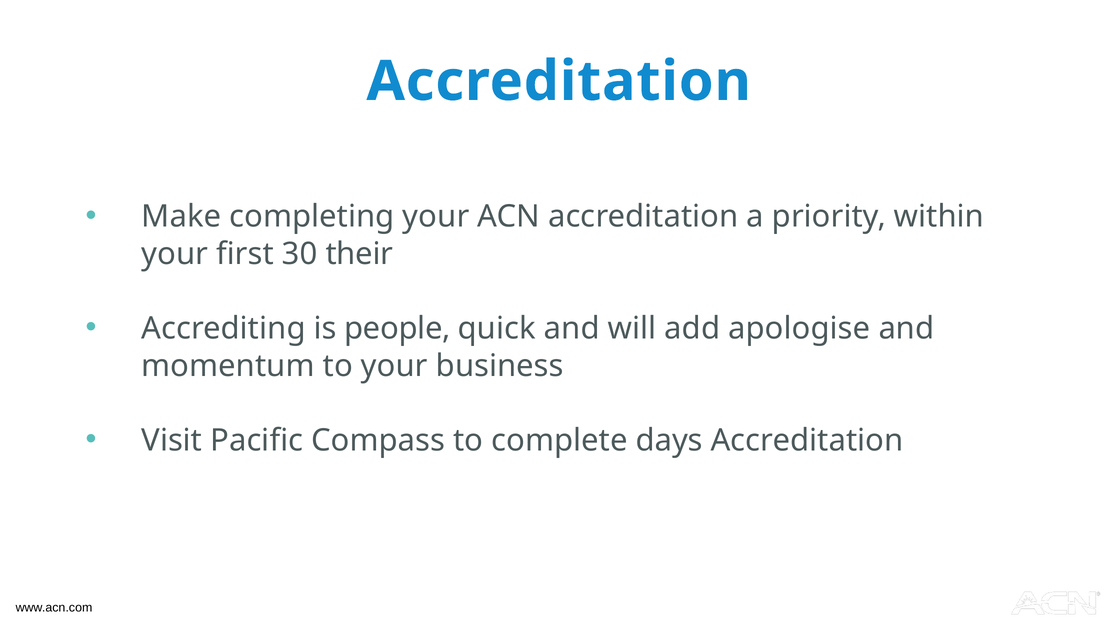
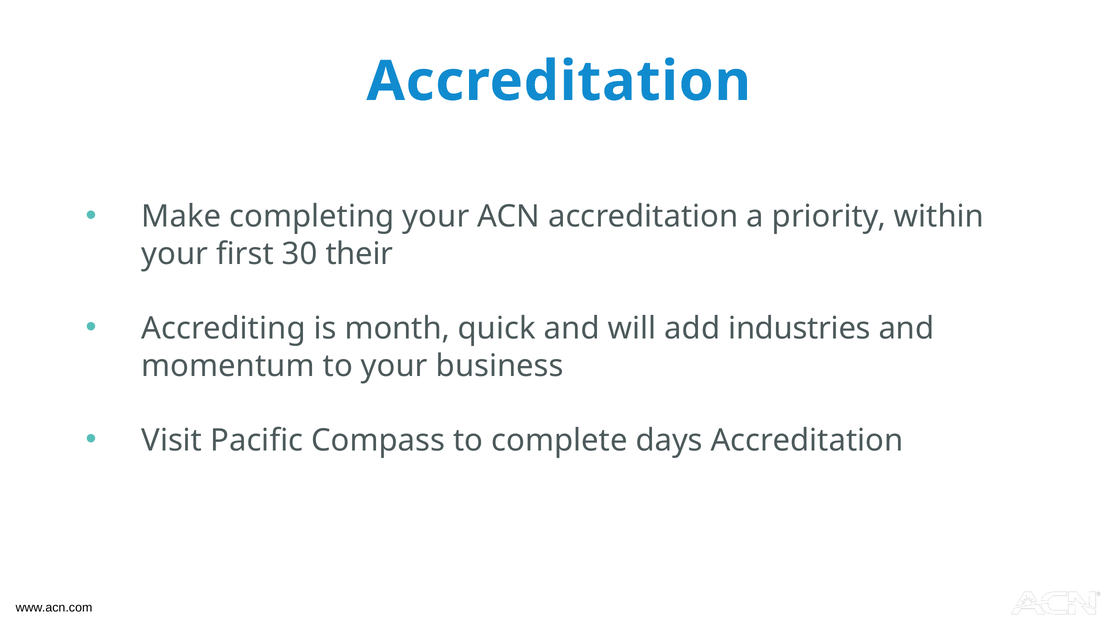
people: people -> month
apologise: apologise -> industries
